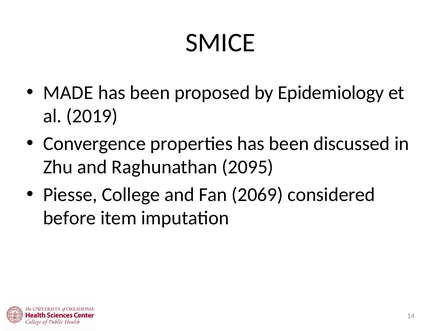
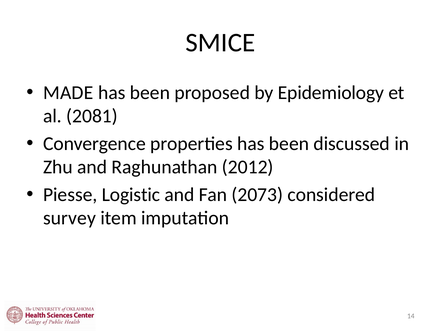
2019: 2019 -> 2081
2095: 2095 -> 2012
College: College -> Logistic
2069: 2069 -> 2073
before: before -> survey
